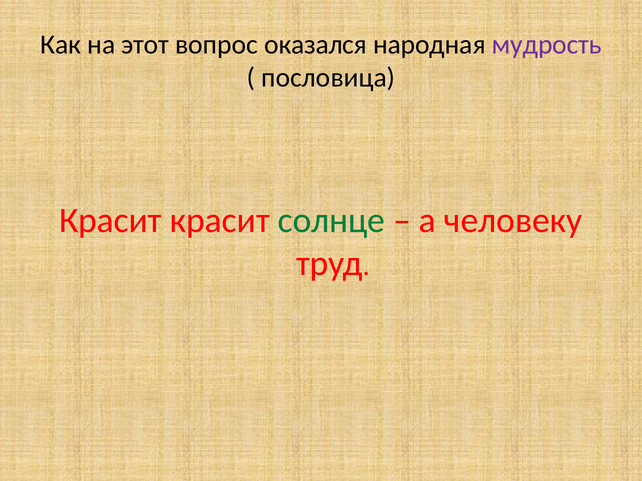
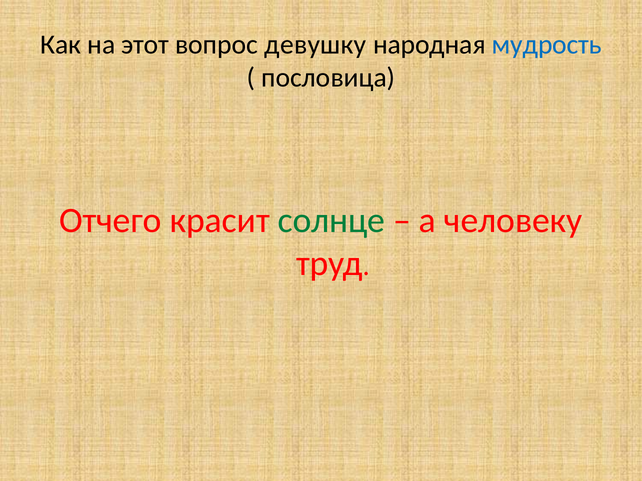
оказался: оказался -> девушку
мудрость colour: purple -> blue
Красит at (110, 221): Красит -> Отчего
